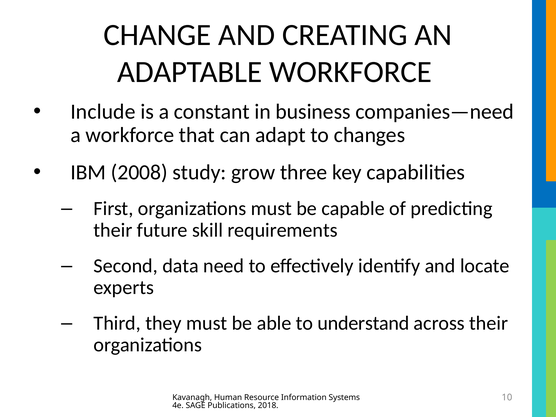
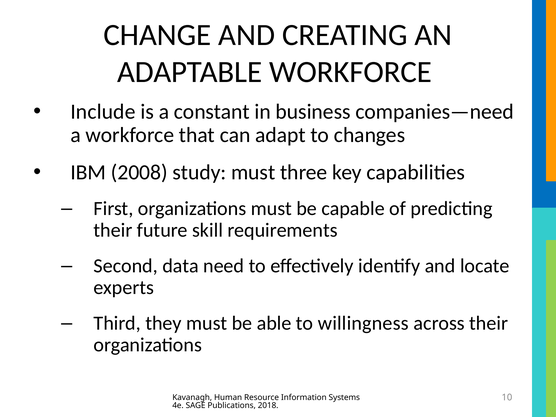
study grow: grow -> must
understand: understand -> willingness
